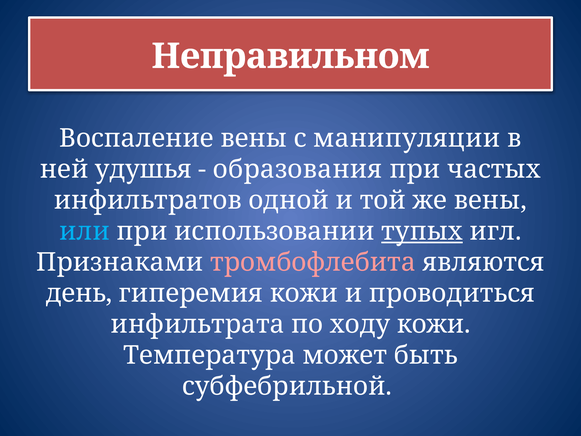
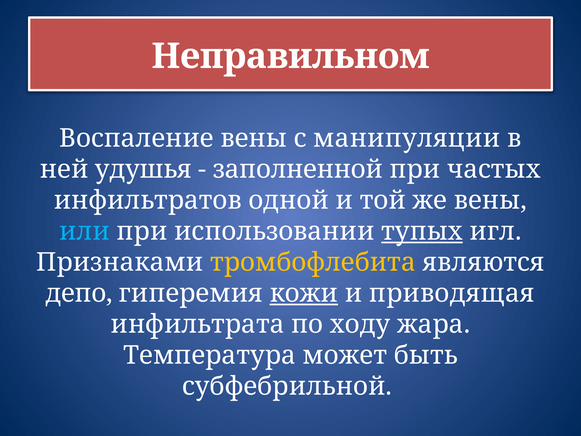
образования: образования -> заполненной
тромбофлебита colour: pink -> yellow
день: день -> депо
кожи at (304, 293) underline: none -> present
проводиться: проводиться -> приводящая
ходу кожи: кожи -> жара
